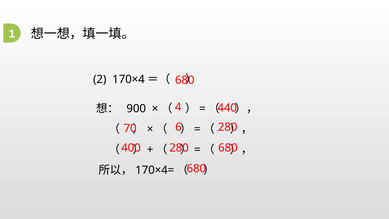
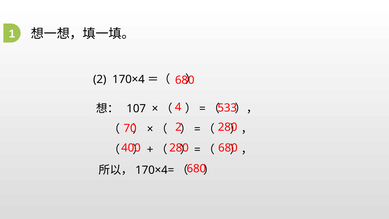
440: 440 -> 533
900: 900 -> 107
70 6: 6 -> 2
